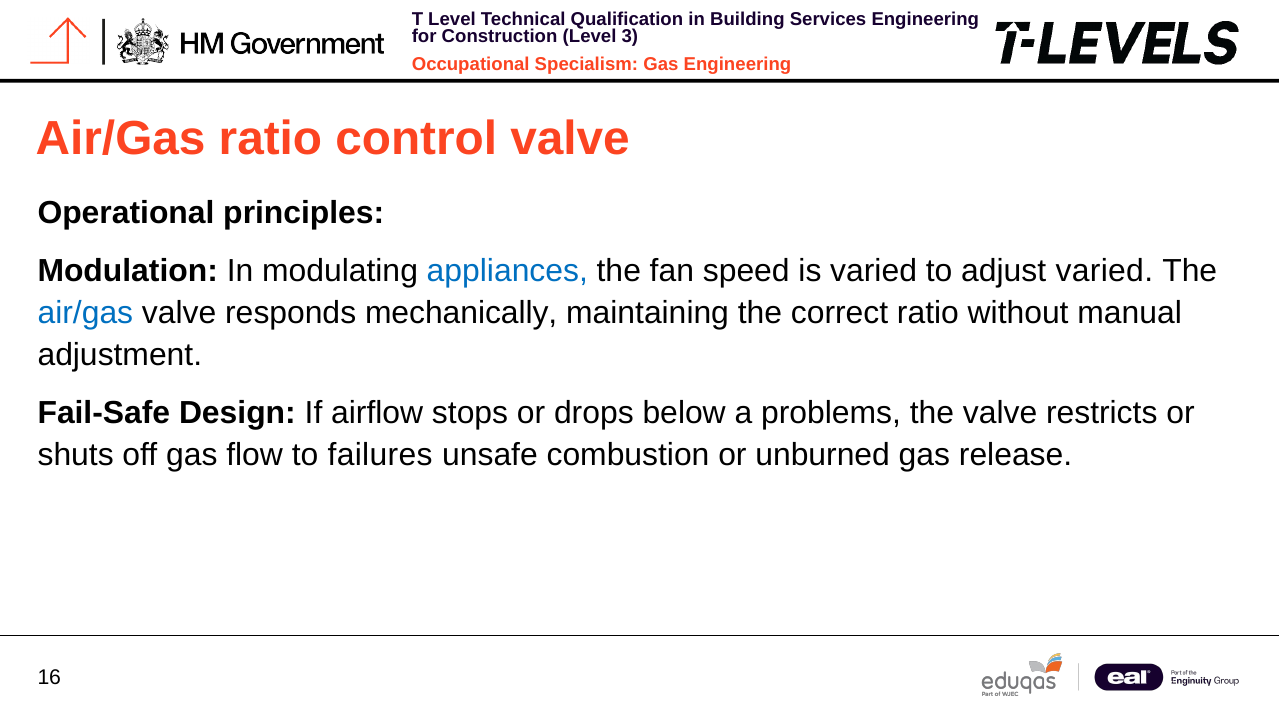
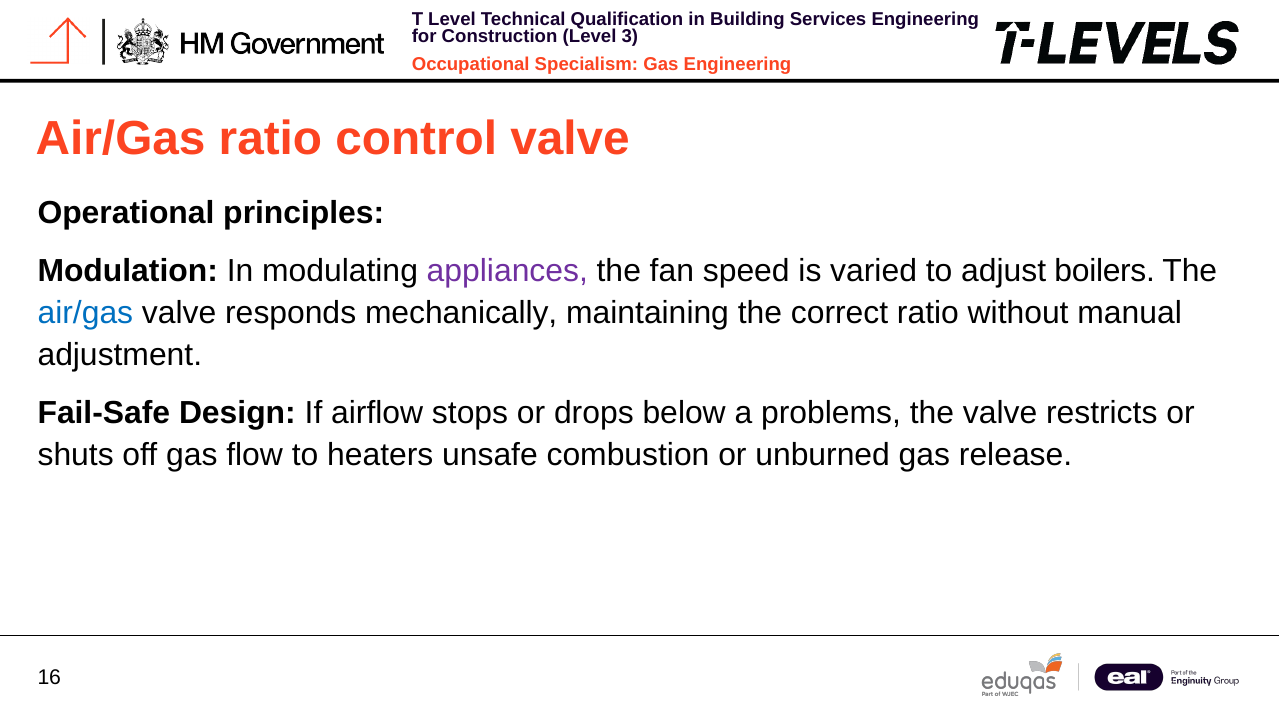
appliances colour: blue -> purple
adjust varied: varied -> boilers
failures: failures -> heaters
